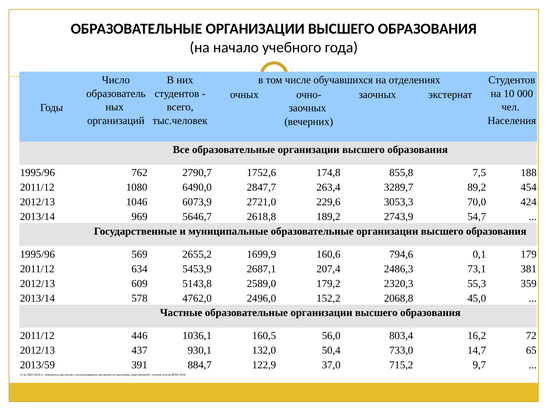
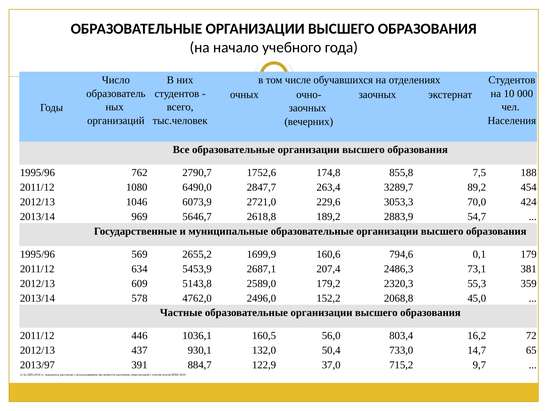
2743,9: 2743,9 -> 2883,9
2013/59: 2013/59 -> 2013/97
